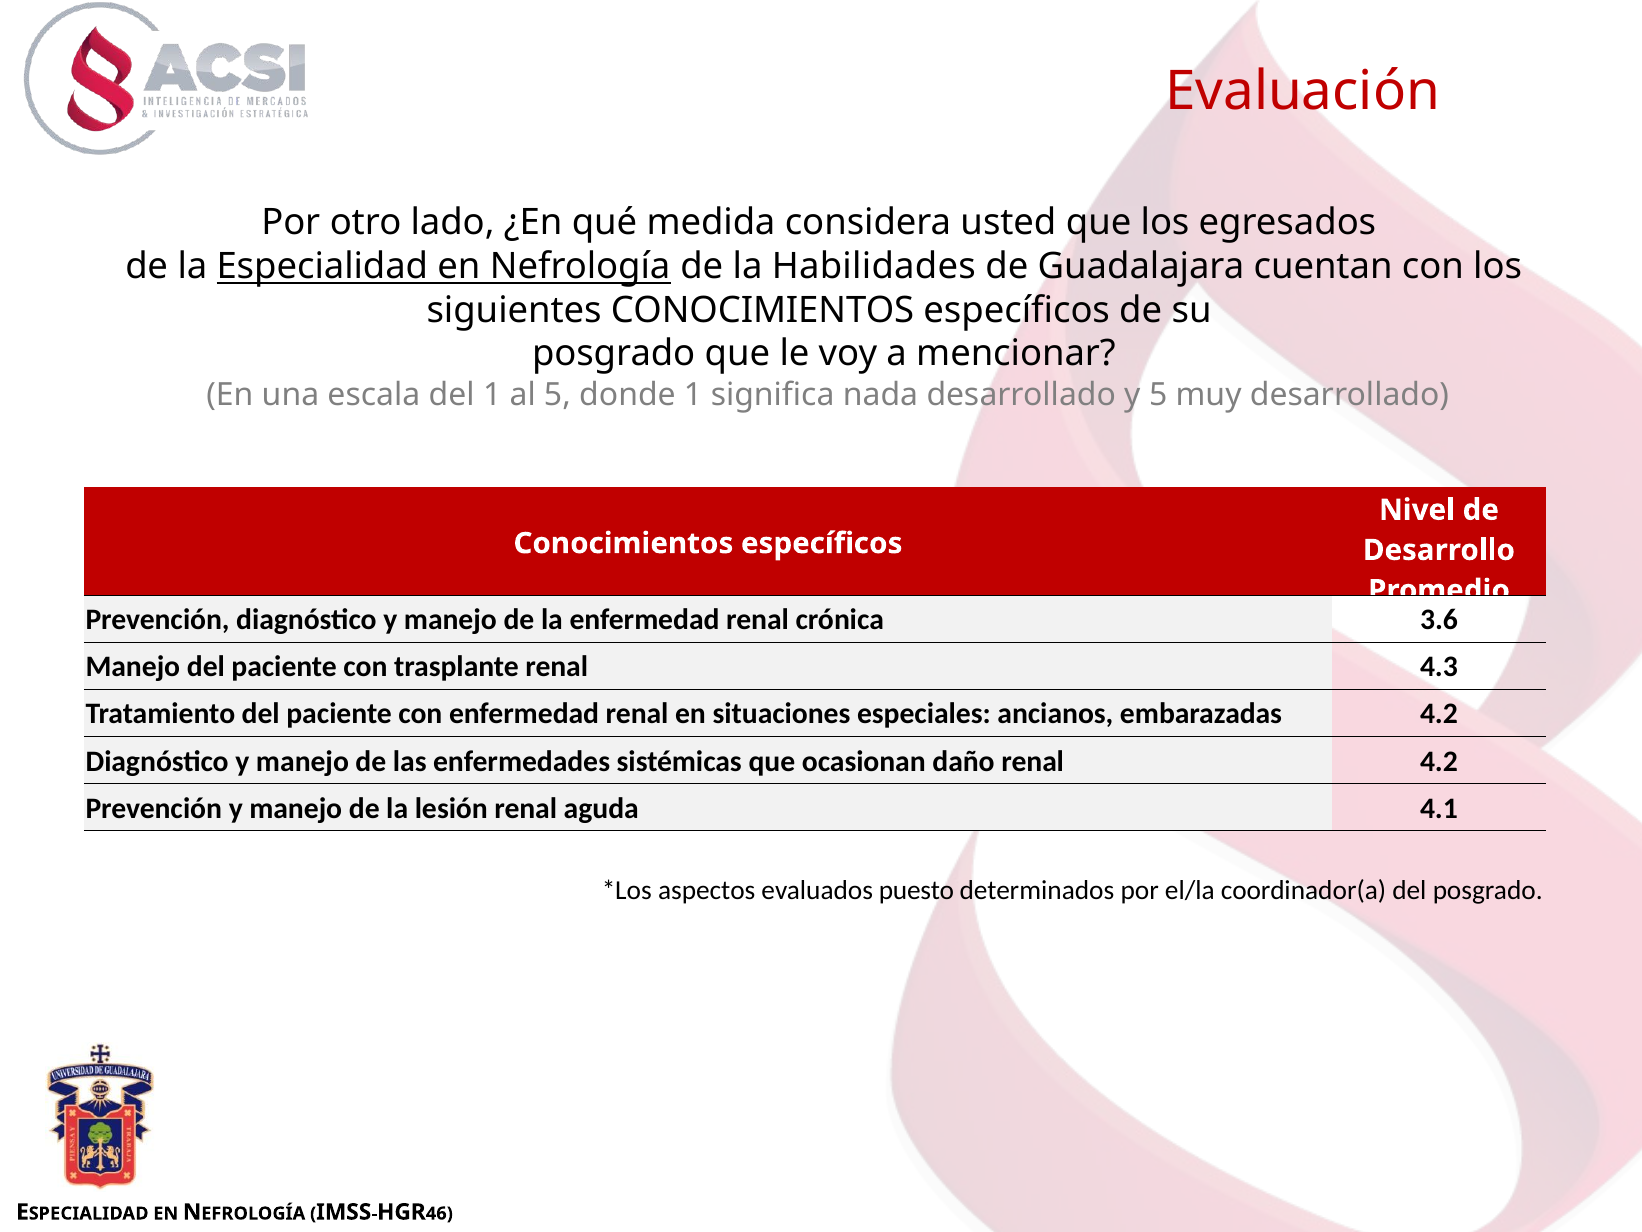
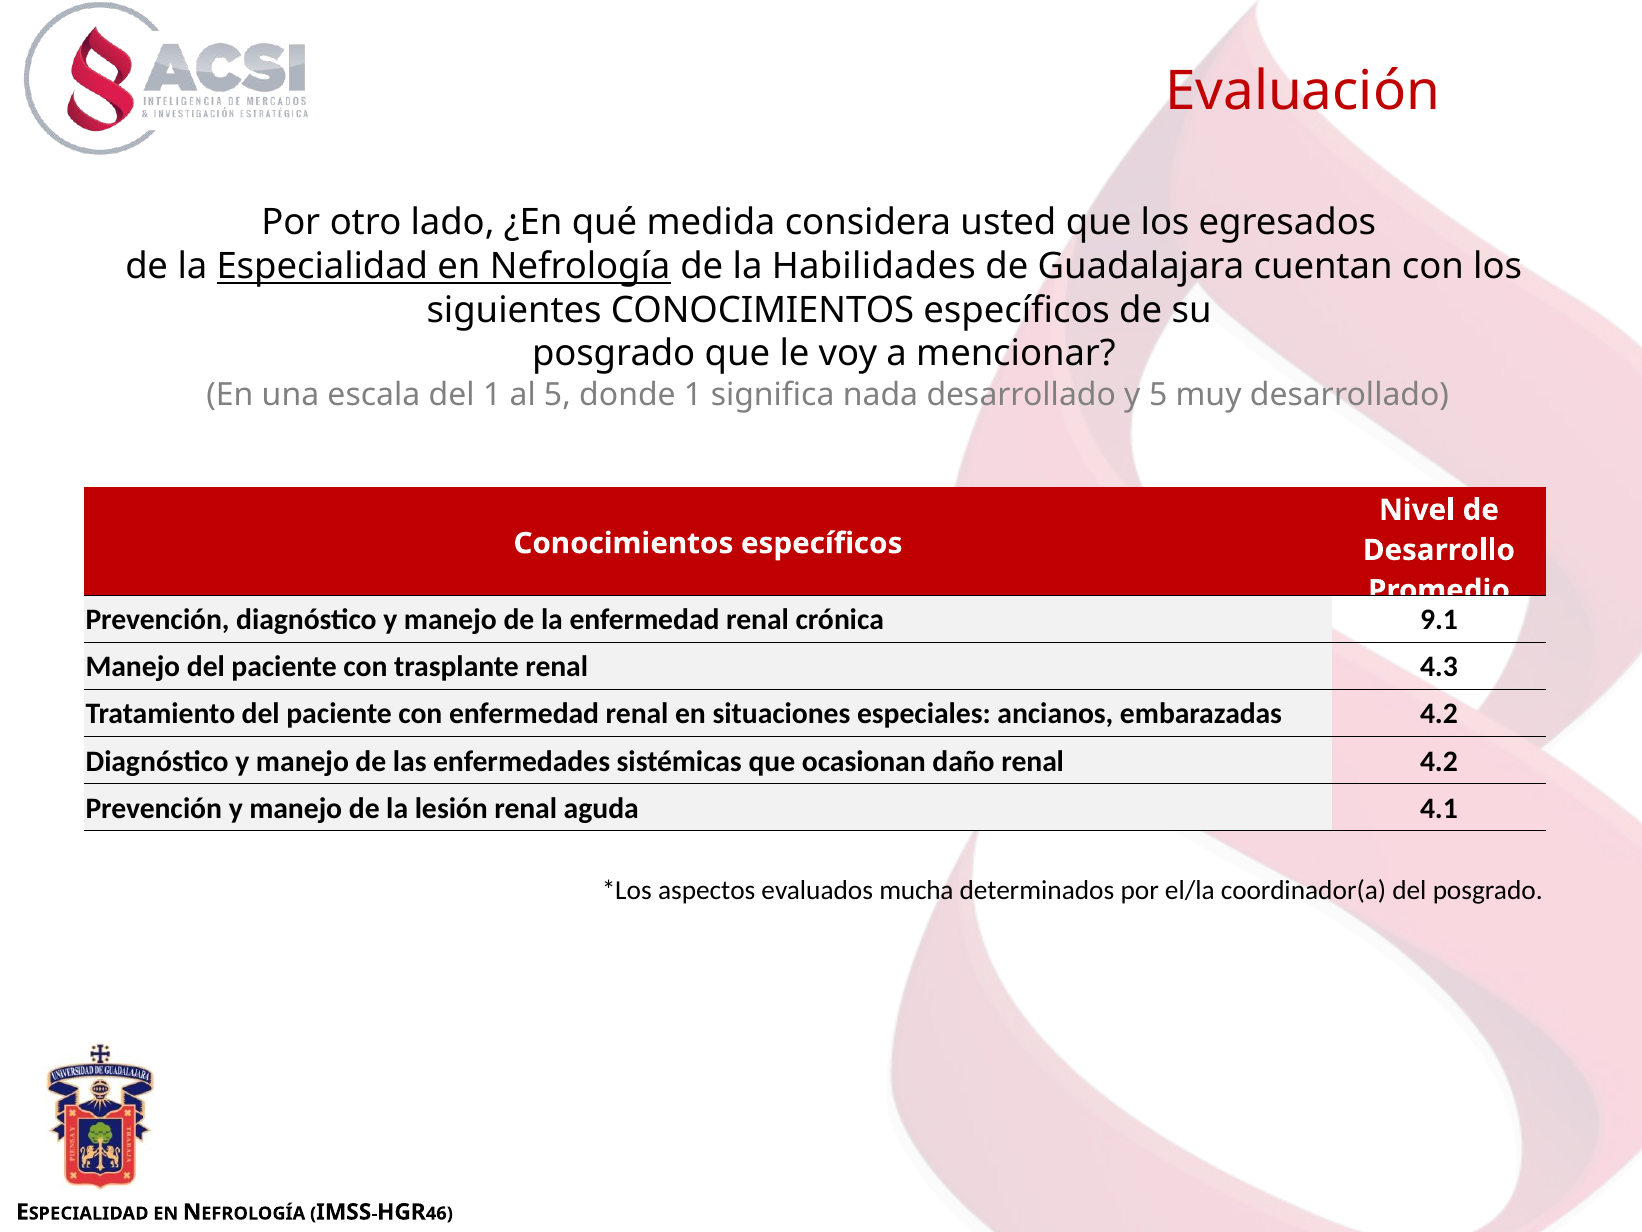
3.6: 3.6 -> 9.1
puesto: puesto -> mucha
